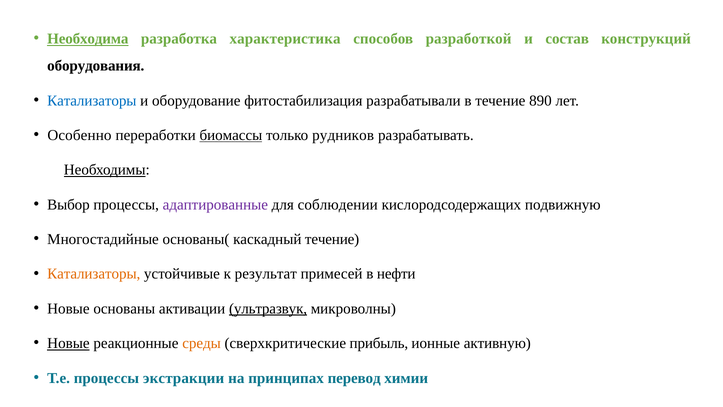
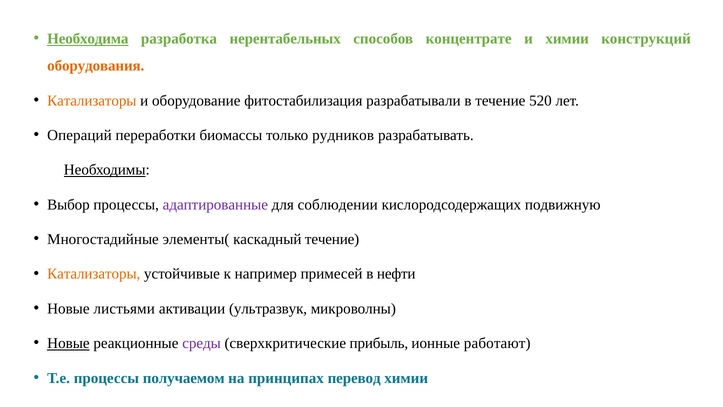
характеристика: характеристика -> нерентабельных
разработкой: разработкой -> концентрате
и состав: состав -> химии
оборудования colour: black -> orange
Катализаторы at (92, 101) colour: blue -> orange
890: 890 -> 520
Особенно: Особенно -> Операций
биомассы underline: present -> none
основаны(: основаны( -> элементы(
результат: результат -> например
основаны: основаны -> листьями
ультразвук underline: present -> none
среды colour: orange -> purple
активную: активную -> работают
экстракции: экстракции -> получаемом
